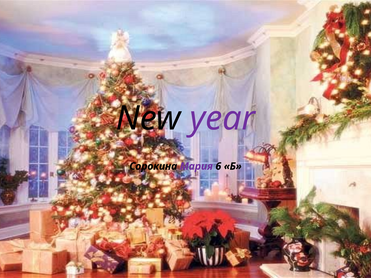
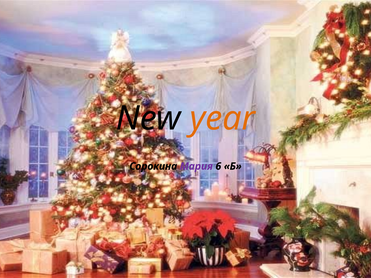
year colour: purple -> orange
